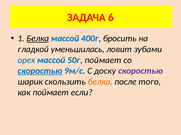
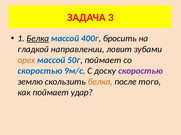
6: 6 -> 3
уменьшилась: уменьшилась -> направлении
орех colour: blue -> orange
скоростью at (40, 71) underline: present -> none
шарик: шарик -> землю
если: если -> удар
